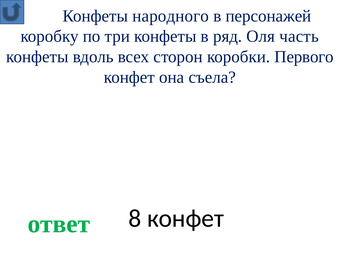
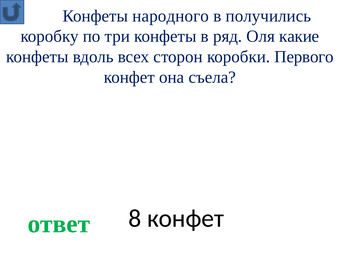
персонажей: персонажей -> получились
часть: часть -> какие
